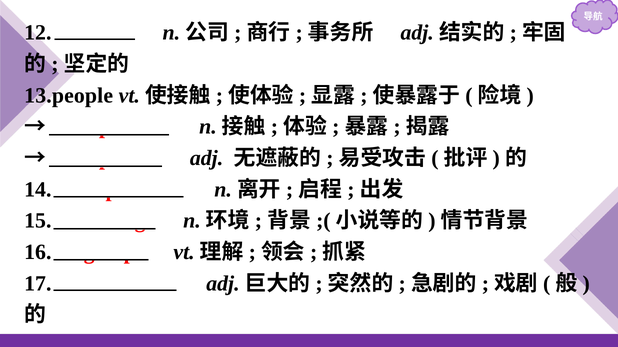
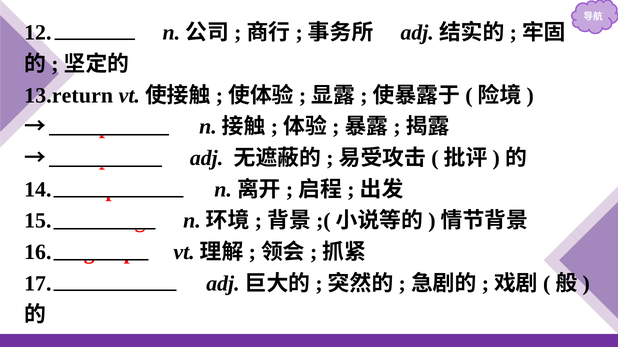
13.people: 13.people -> 13.return
